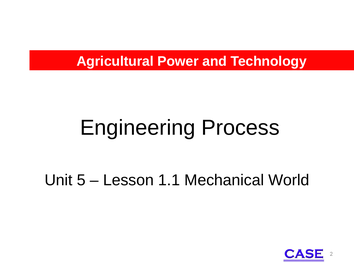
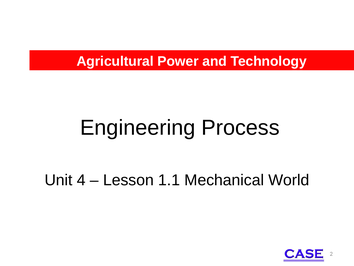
5: 5 -> 4
